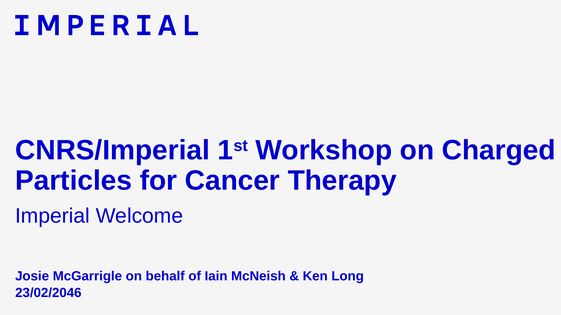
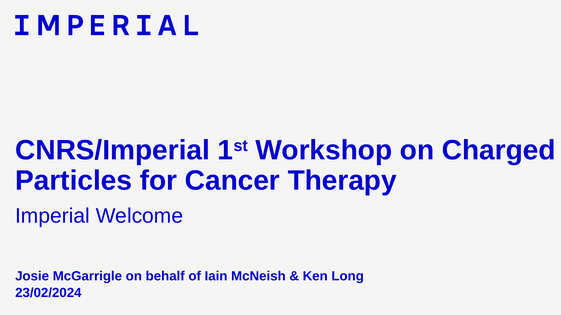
23/02/2046: 23/02/2046 -> 23/02/2024
